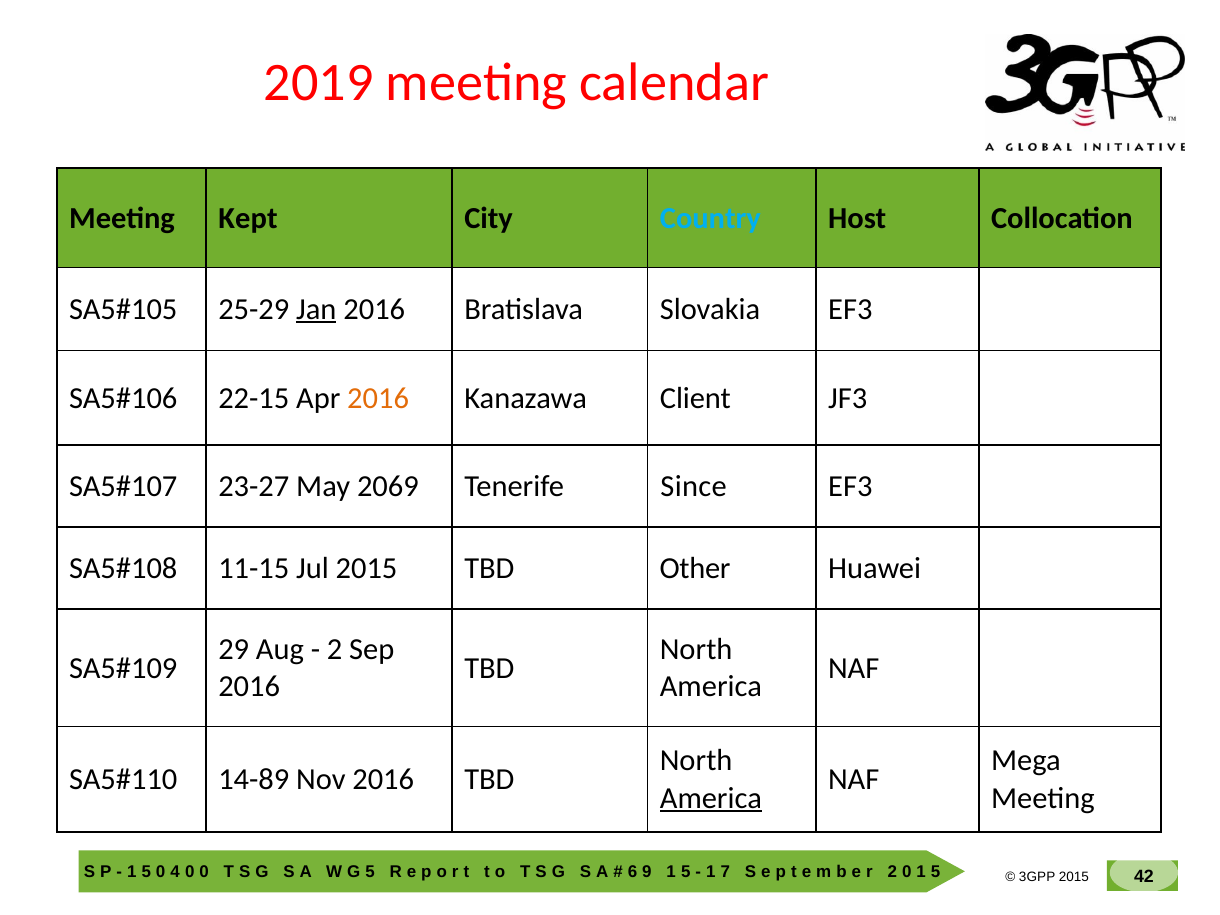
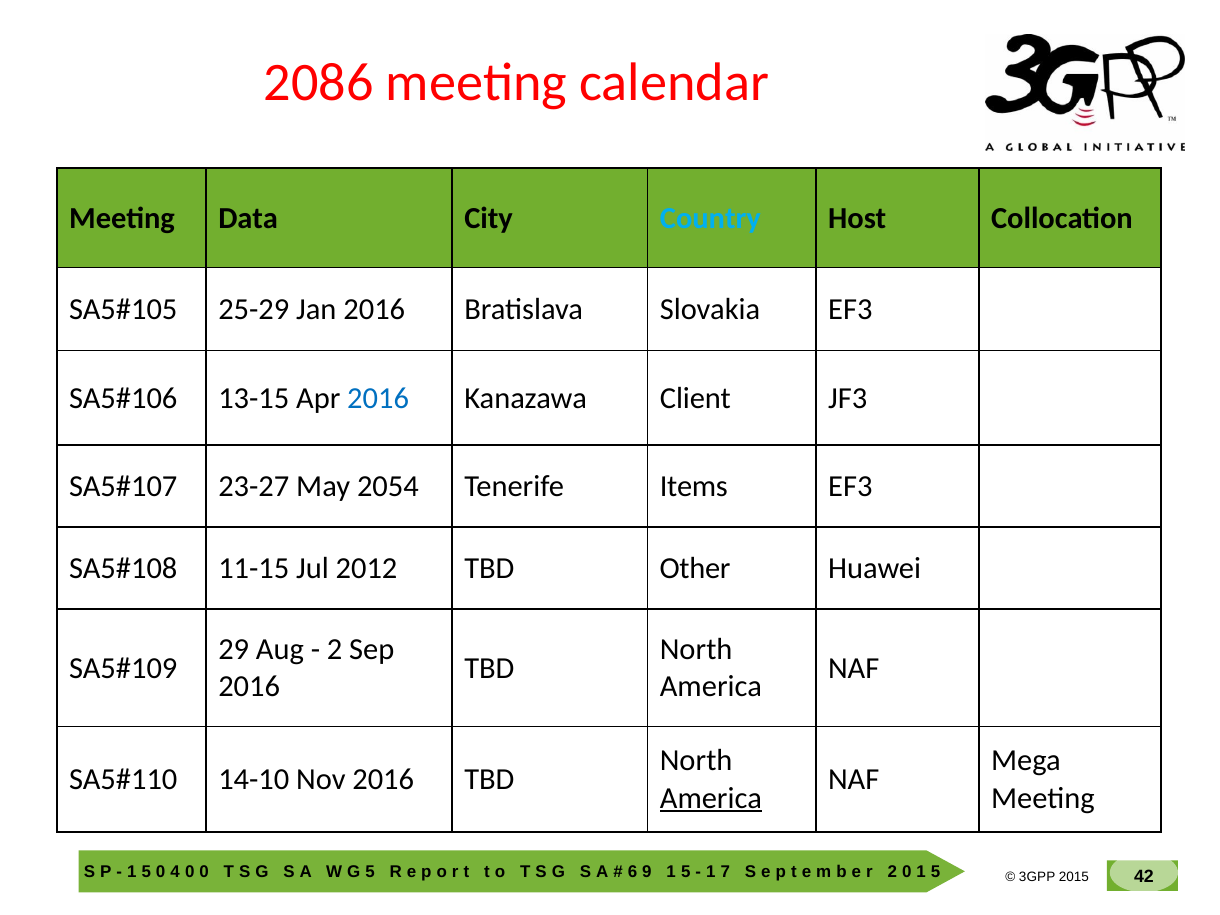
2019: 2019 -> 2086
Kept: Kept -> Data
Jan underline: present -> none
22-15: 22-15 -> 13-15
2016 at (378, 398) colour: orange -> blue
2069: 2069 -> 2054
Since: Since -> Items
Jul 2015: 2015 -> 2012
14-89: 14-89 -> 14-10
